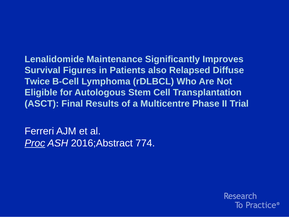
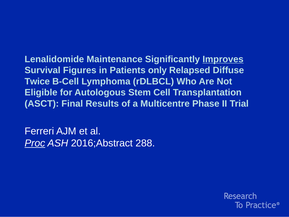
Improves underline: none -> present
also: also -> only
774: 774 -> 288
